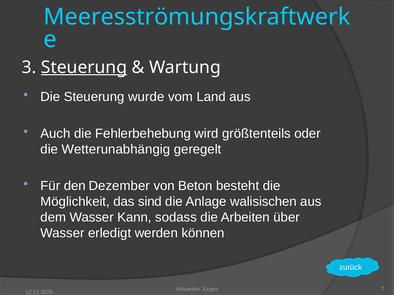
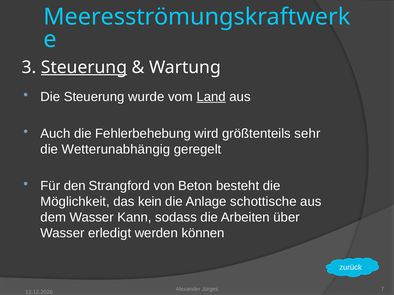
Land underline: none -> present
oder: oder -> sehr
Dezember: Dezember -> Strangford
sind: sind -> kein
walisischen: walisischen -> schottische
